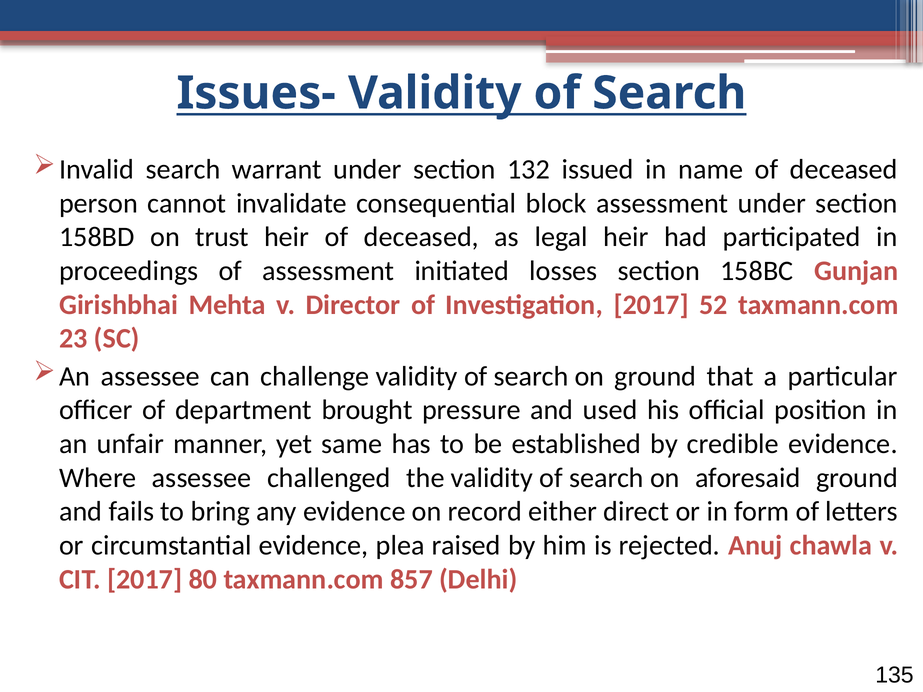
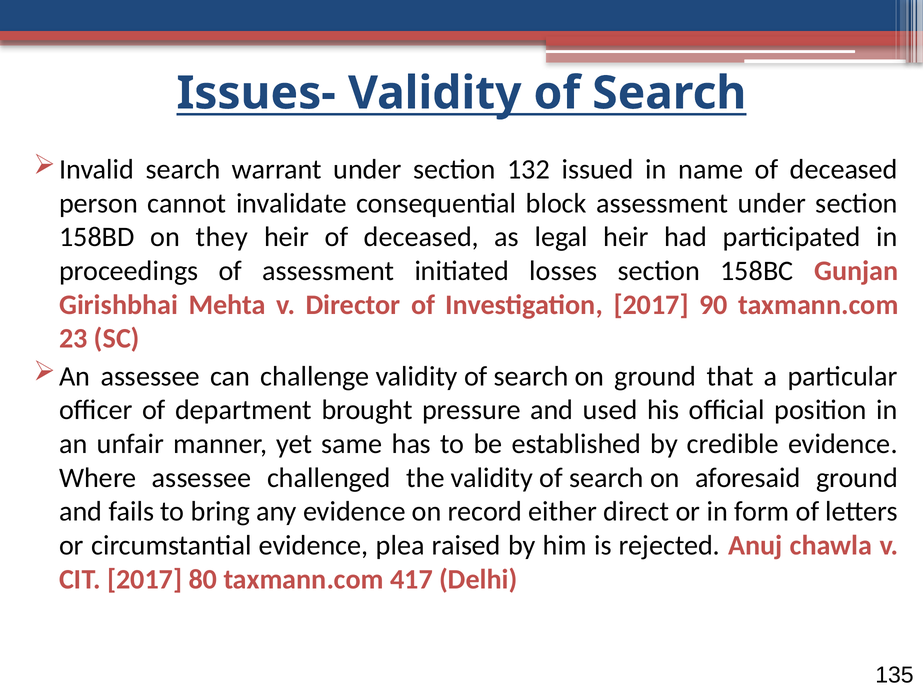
trust: trust -> they
52: 52 -> 90
857: 857 -> 417
